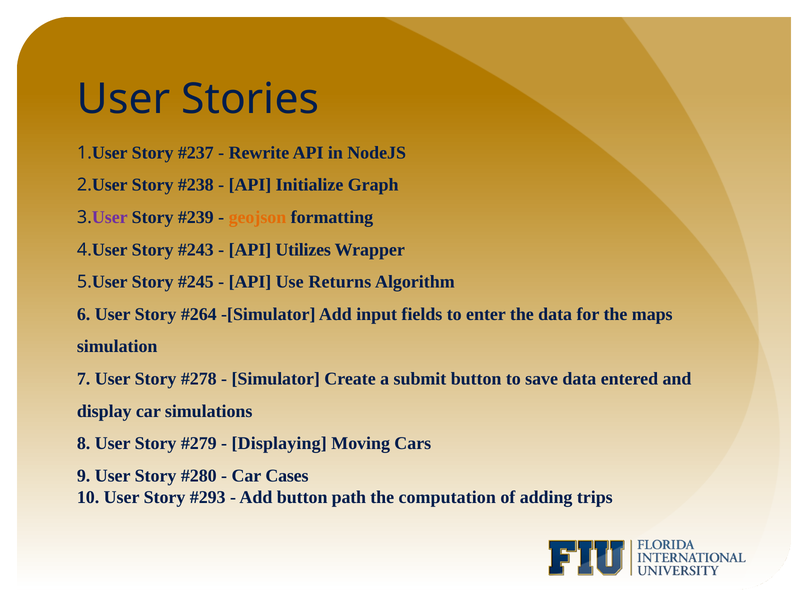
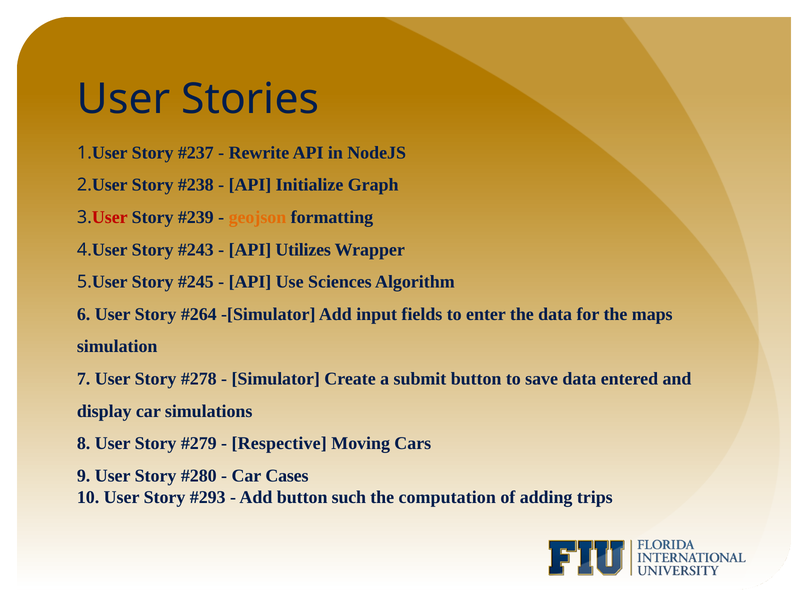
User at (110, 217) colour: purple -> red
Returns: Returns -> Sciences
Displaying: Displaying -> Respective
path: path -> such
